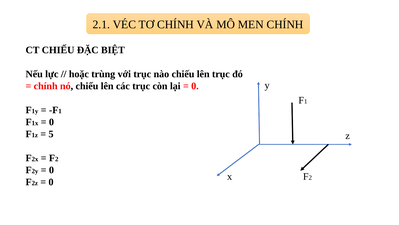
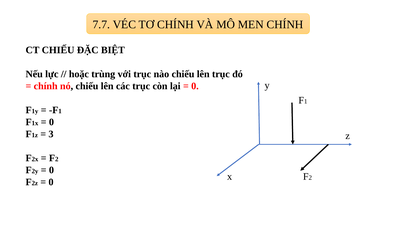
2.1: 2.1 -> 7.7
5: 5 -> 3
